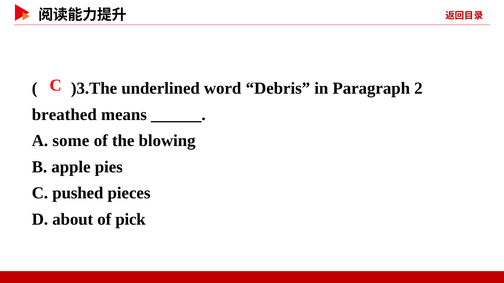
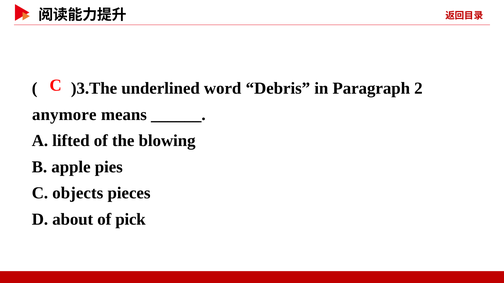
breathed: breathed -> anymore
some: some -> lifted
pushed: pushed -> objects
